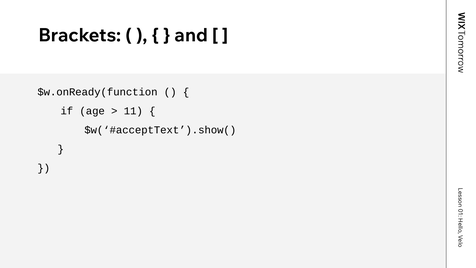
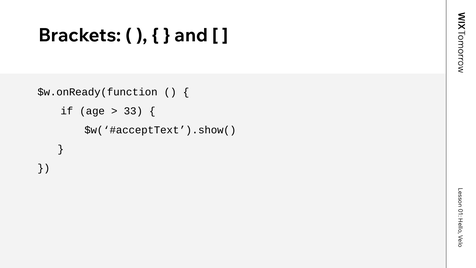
11: 11 -> 33
